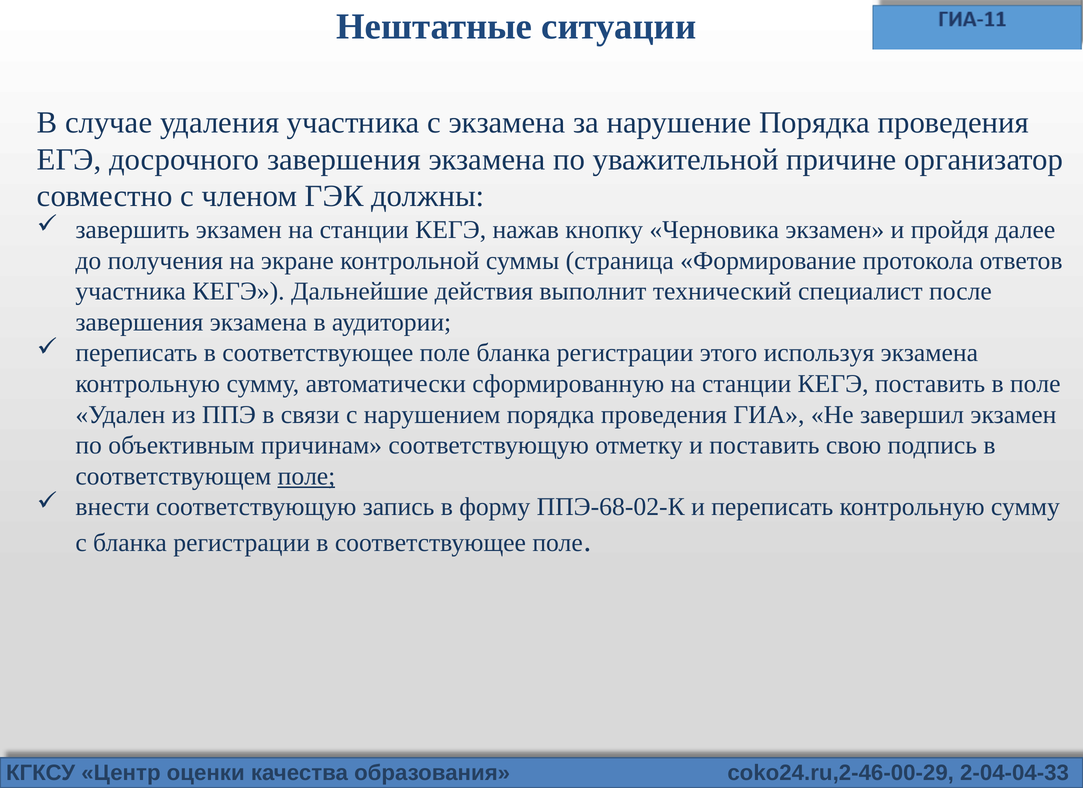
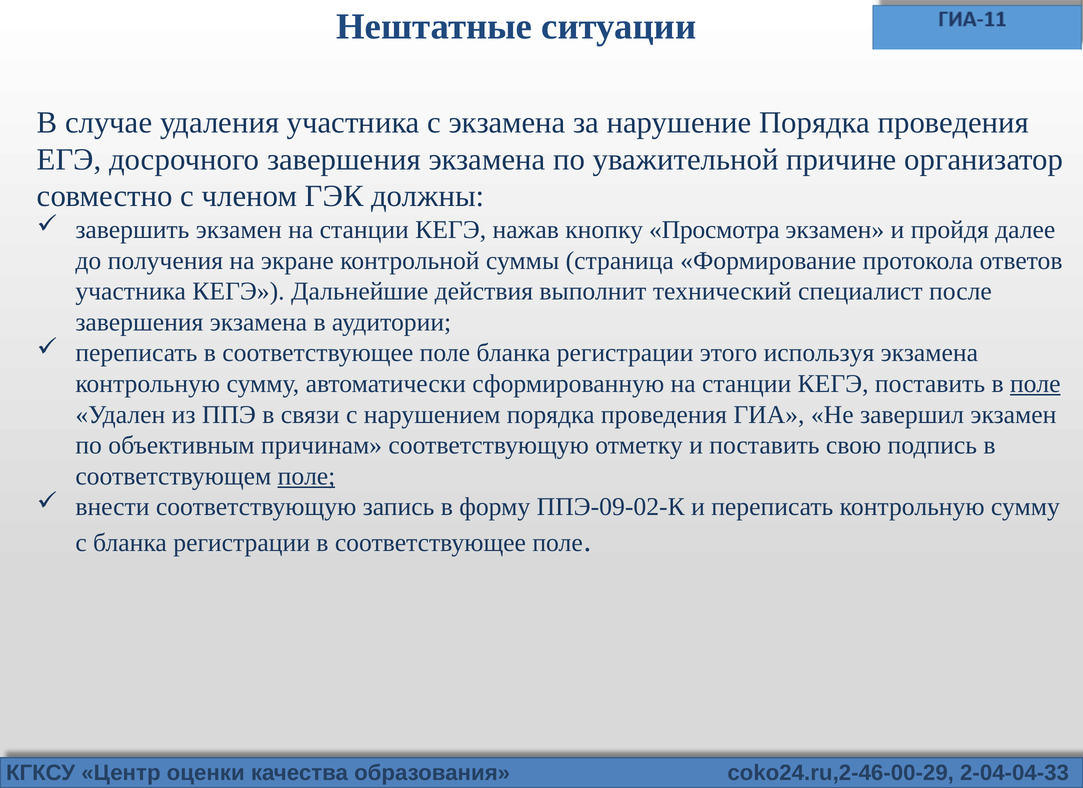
Черновика: Черновика -> Просмотра
поле at (1035, 384) underline: none -> present
ППЭ-68-02-К: ППЭ-68-02-К -> ППЭ-09-02-К
